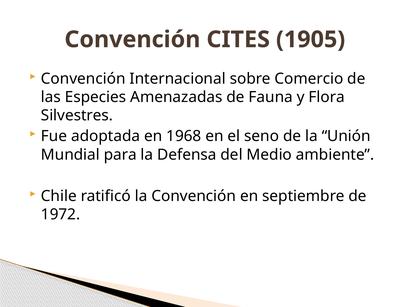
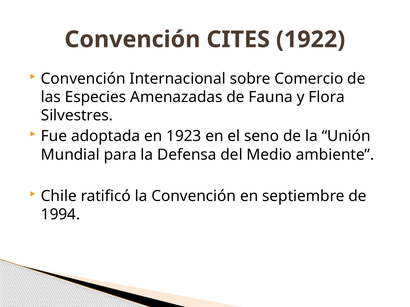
1905: 1905 -> 1922
1968: 1968 -> 1923
1972: 1972 -> 1994
